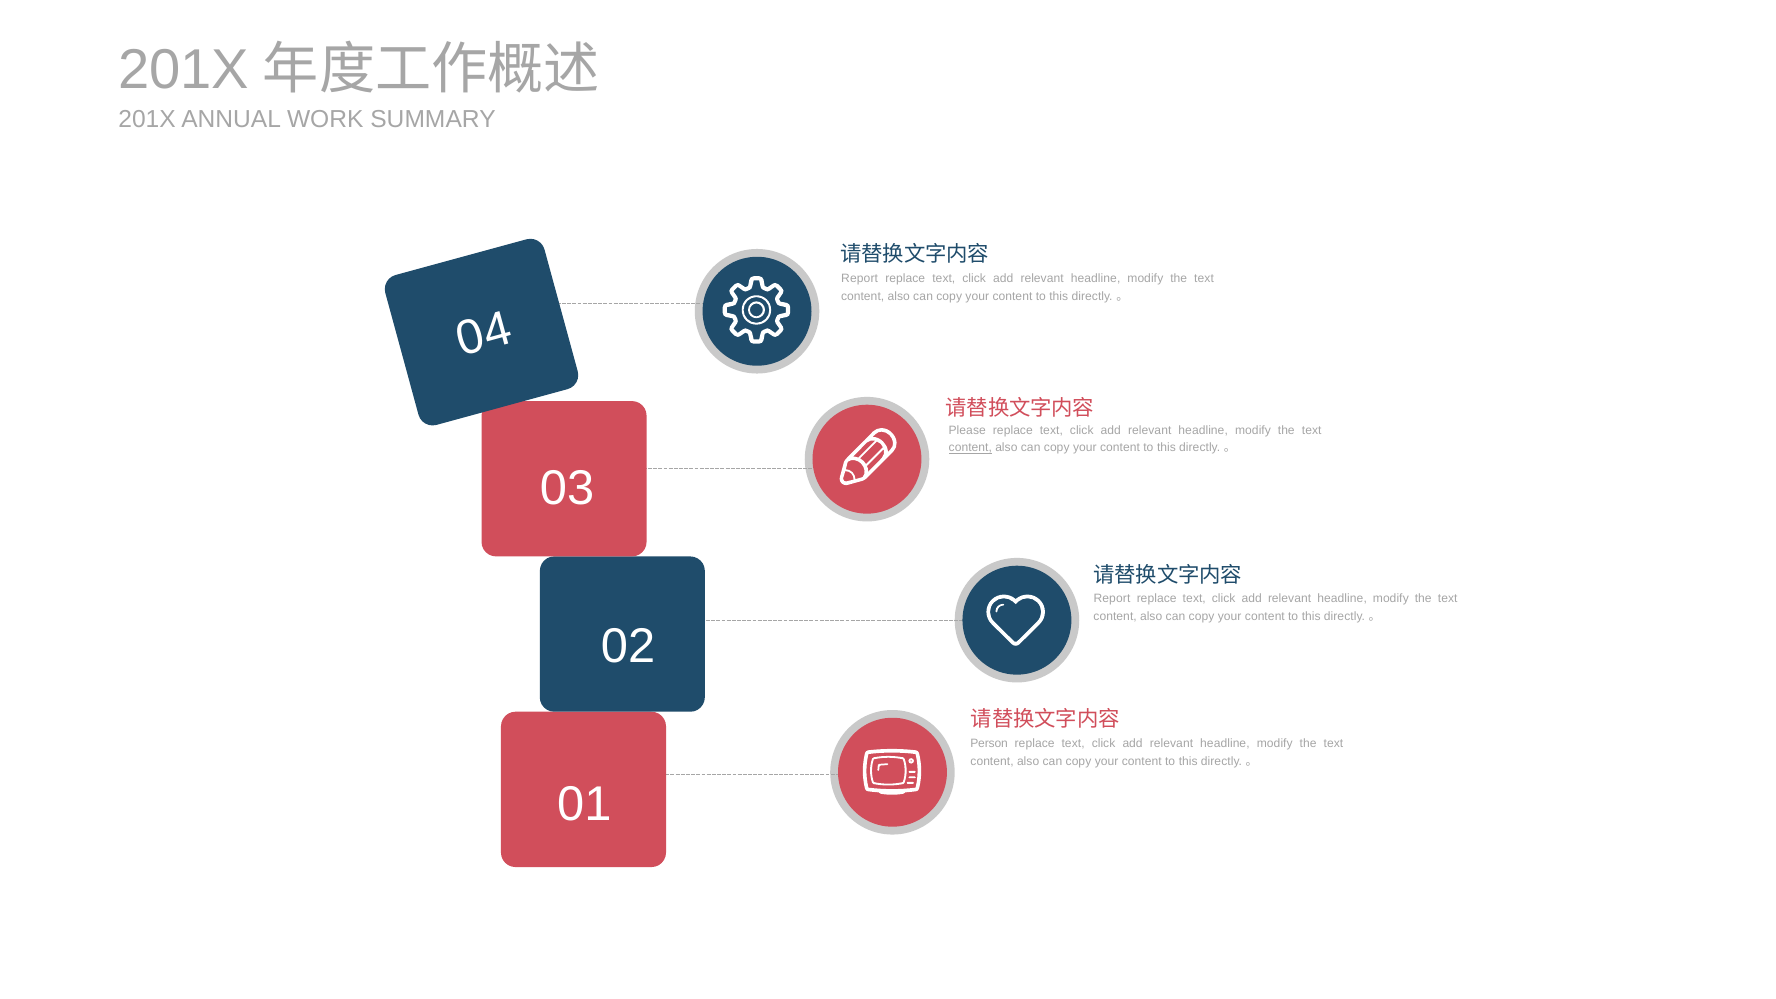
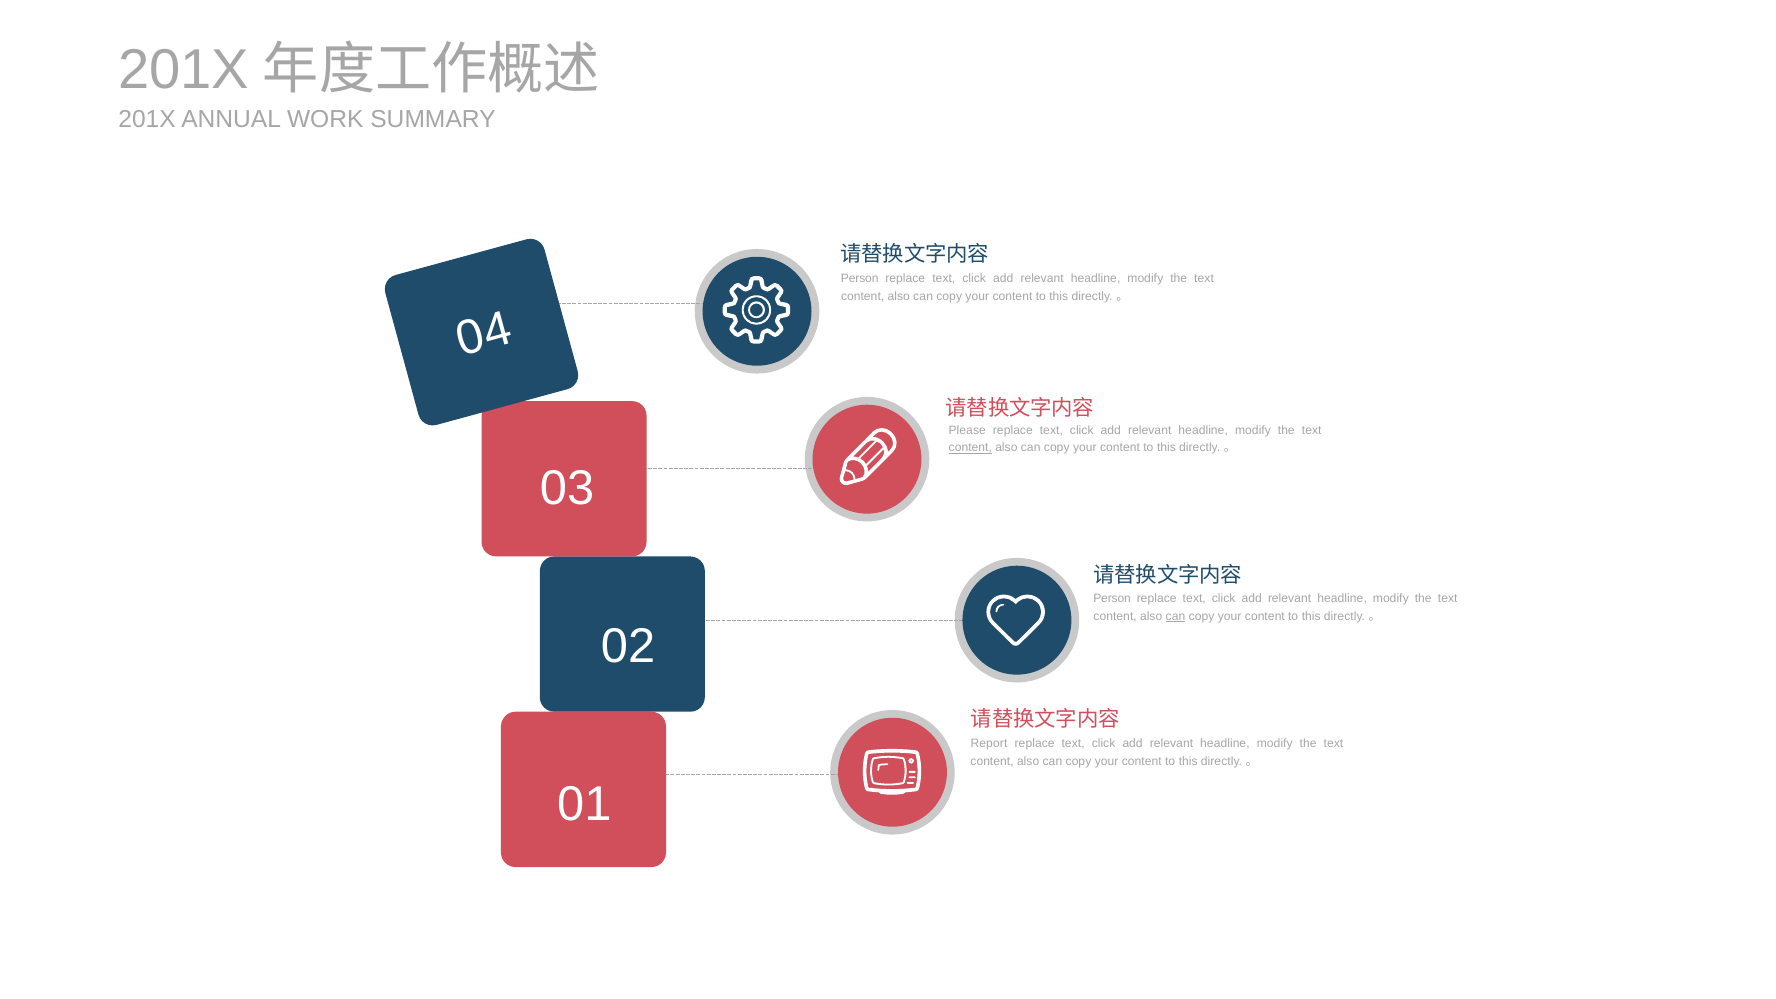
Report at (860, 279): Report -> Person
Report at (1112, 599): Report -> Person
can at (1175, 616) underline: none -> present
Person: Person -> Report
